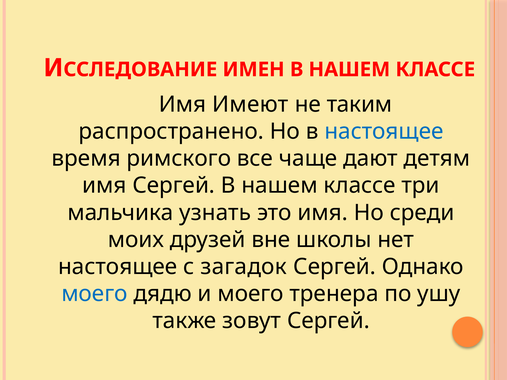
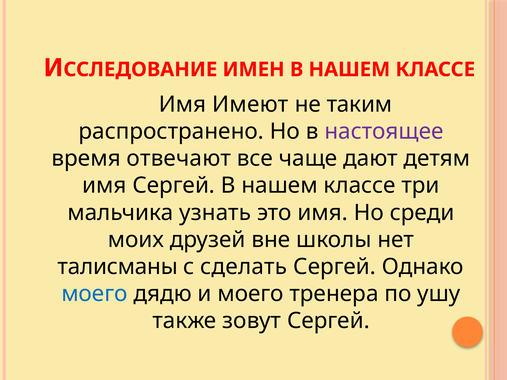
настоящее at (384, 132) colour: blue -> purple
римского: римского -> отвечают
настоящее at (118, 267): настоящее -> талисманы
загадок: загадок -> сделать
